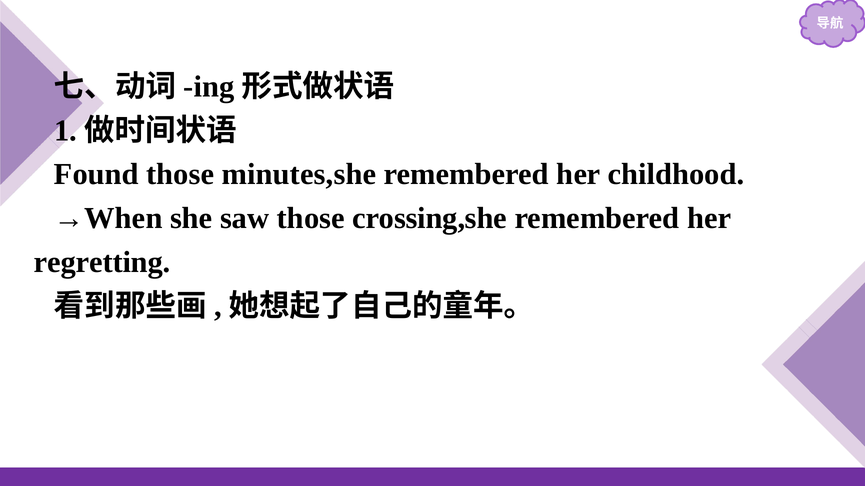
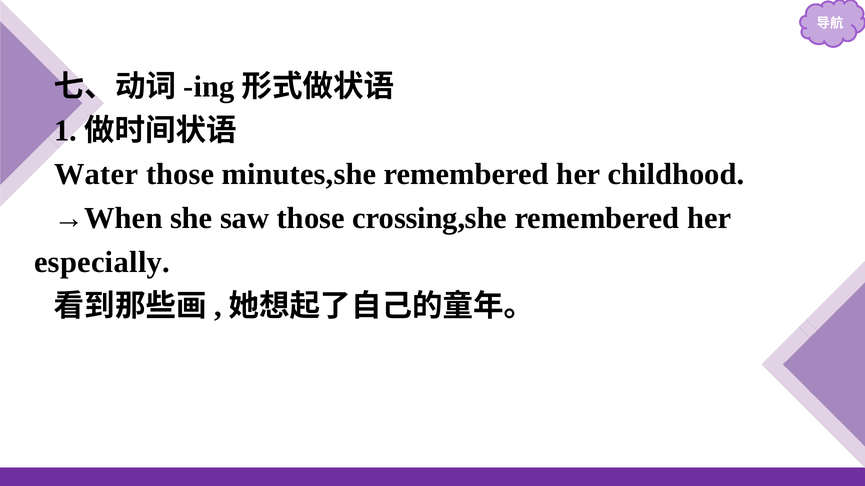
Found: Found -> Water
regretting: regretting -> especially
